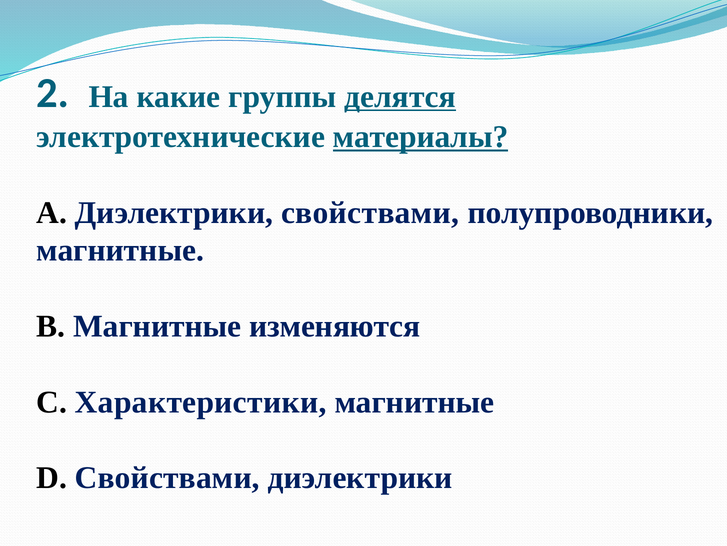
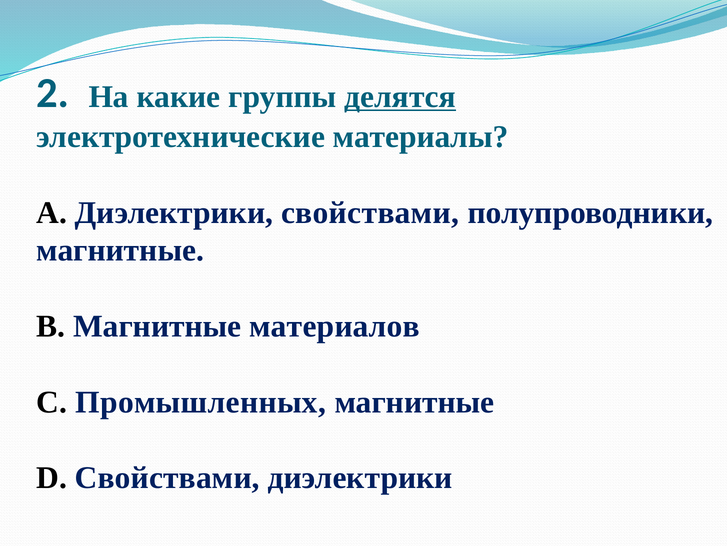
материалы underline: present -> none
изменяются: изменяются -> материалов
Характеристики: Характеристики -> Промышленных
